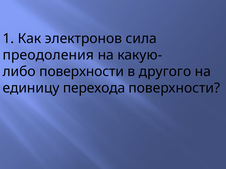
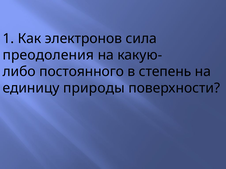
поверхности at (82, 72): поверхности -> постоянного
другого: другого -> степень
перехода: перехода -> природы
